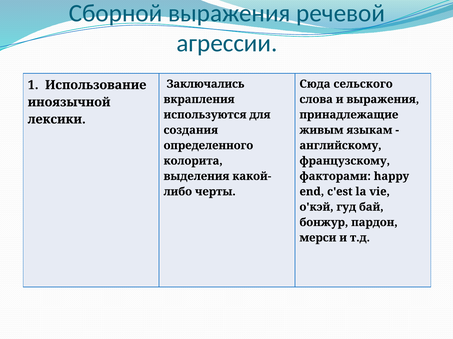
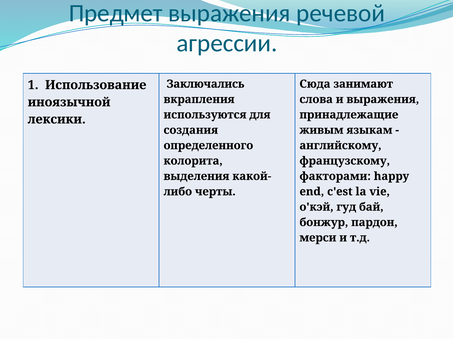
Сборной: Сборной -> Предмет
сельского: сельского -> занимают
